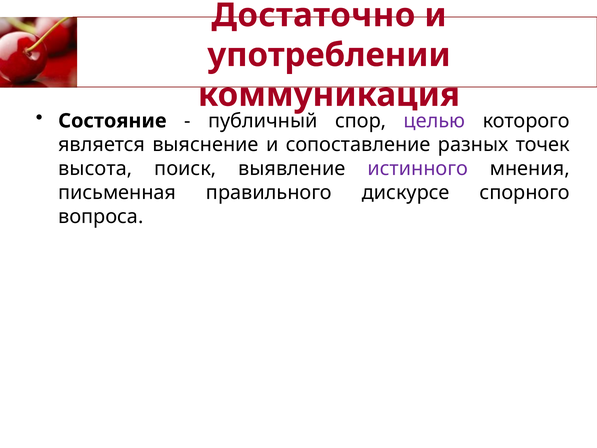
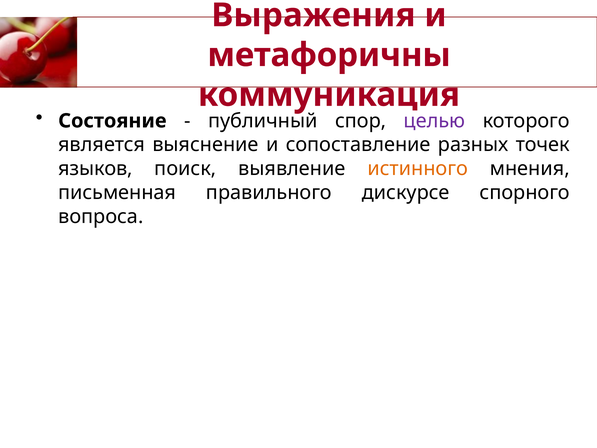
Достаточно: Достаточно -> Выражения
употреблении: употреблении -> метафоричны
высота: высота -> языков
истинного colour: purple -> orange
